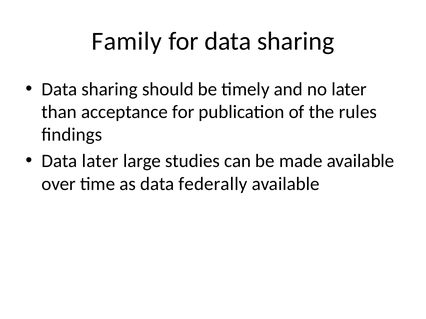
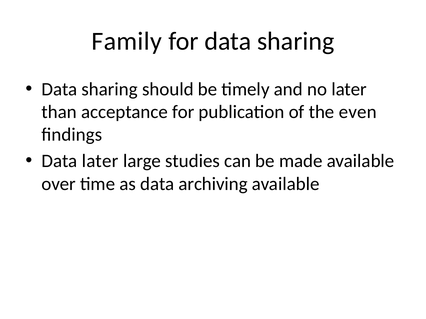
rules: rules -> even
federally: federally -> archiving
